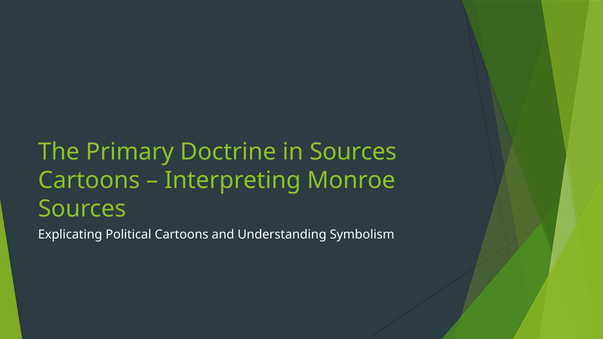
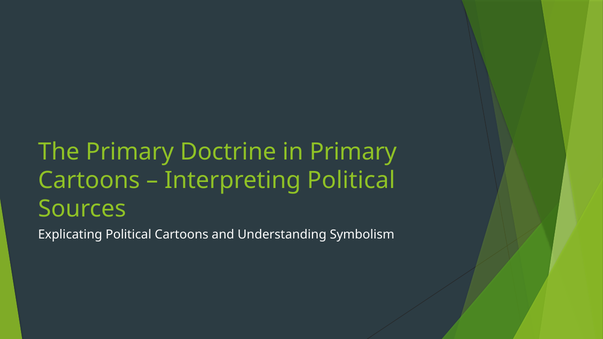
in Sources: Sources -> Primary
Interpreting Monroe: Monroe -> Political
